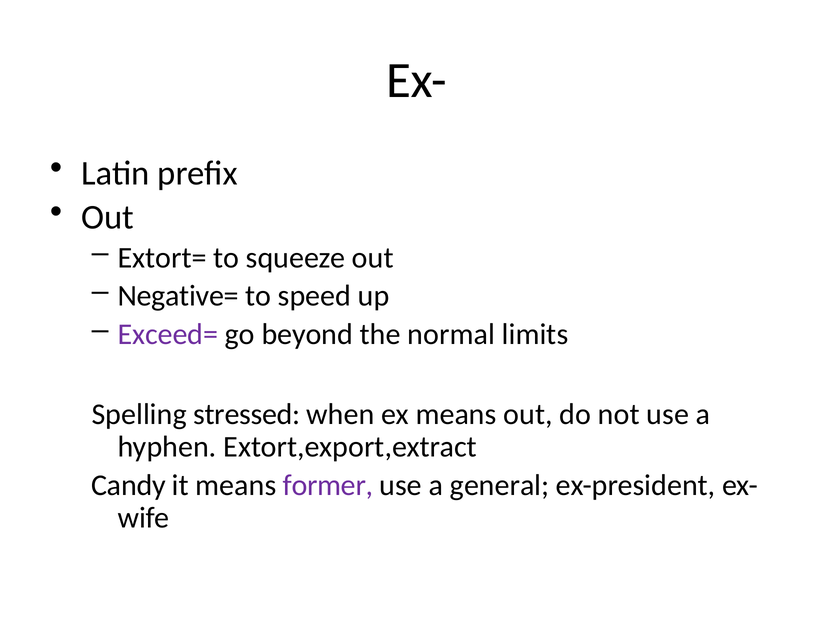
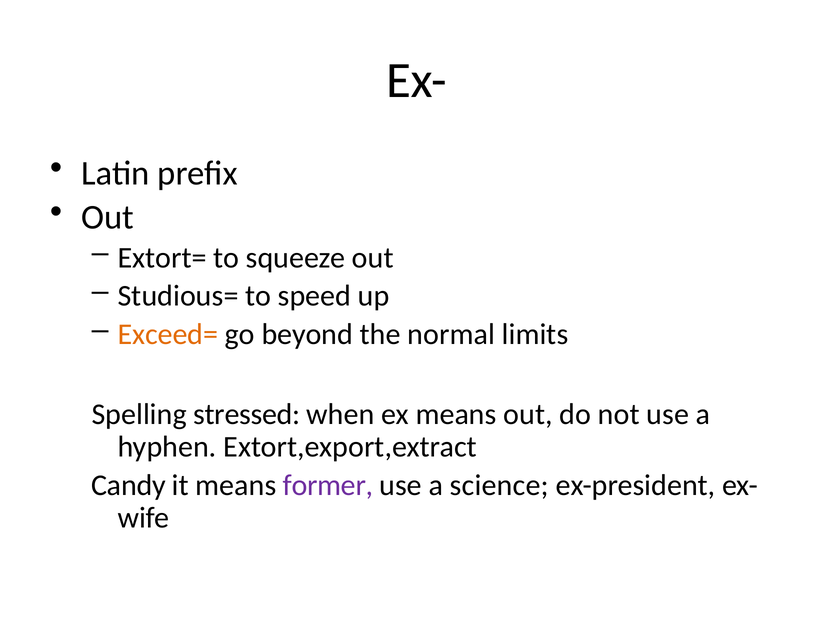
Negative=: Negative= -> Studious=
Exceed= colour: purple -> orange
general: general -> science
